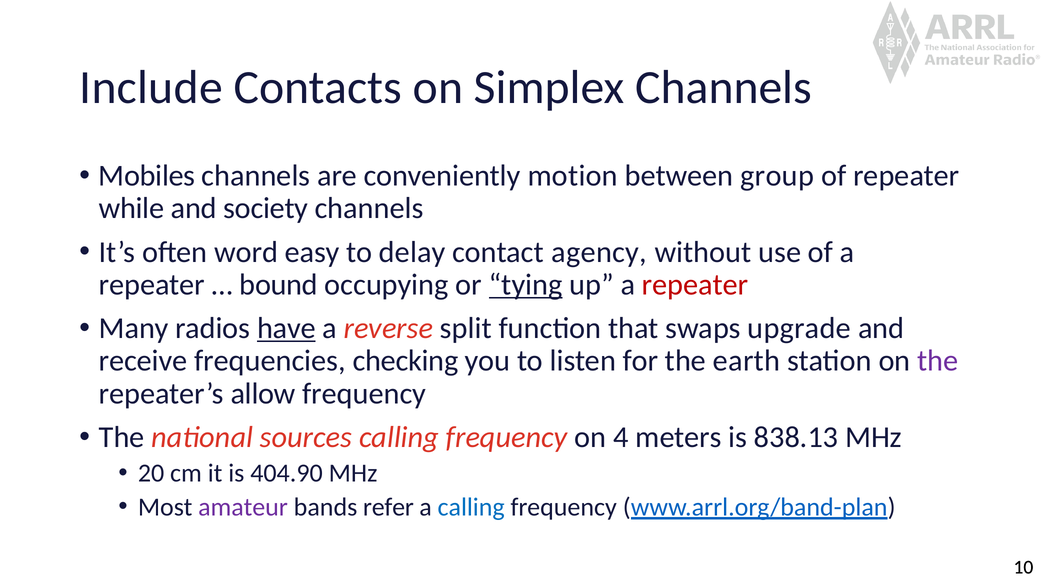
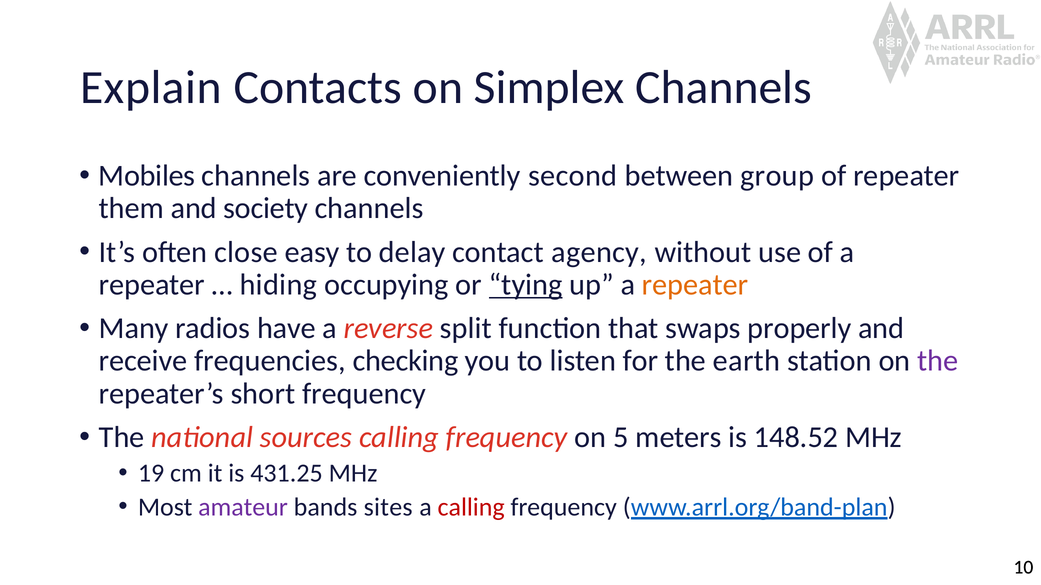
Include: Include -> Explain
motion: motion -> second
while: while -> them
word: word -> close
bound: bound -> hiding
repeater at (695, 285) colour: red -> orange
have underline: present -> none
upgrade: upgrade -> properly
allow: allow -> short
4: 4 -> 5
838.13: 838.13 -> 148.52
20: 20 -> 19
404.90: 404.90 -> 431.25
refer: refer -> sites
calling at (471, 507) colour: blue -> red
